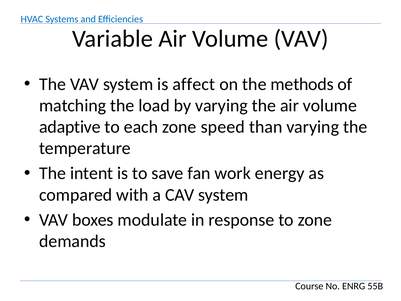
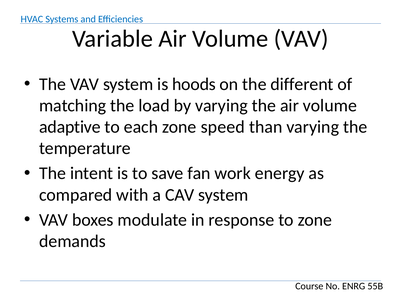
affect: affect -> hoods
methods: methods -> different
